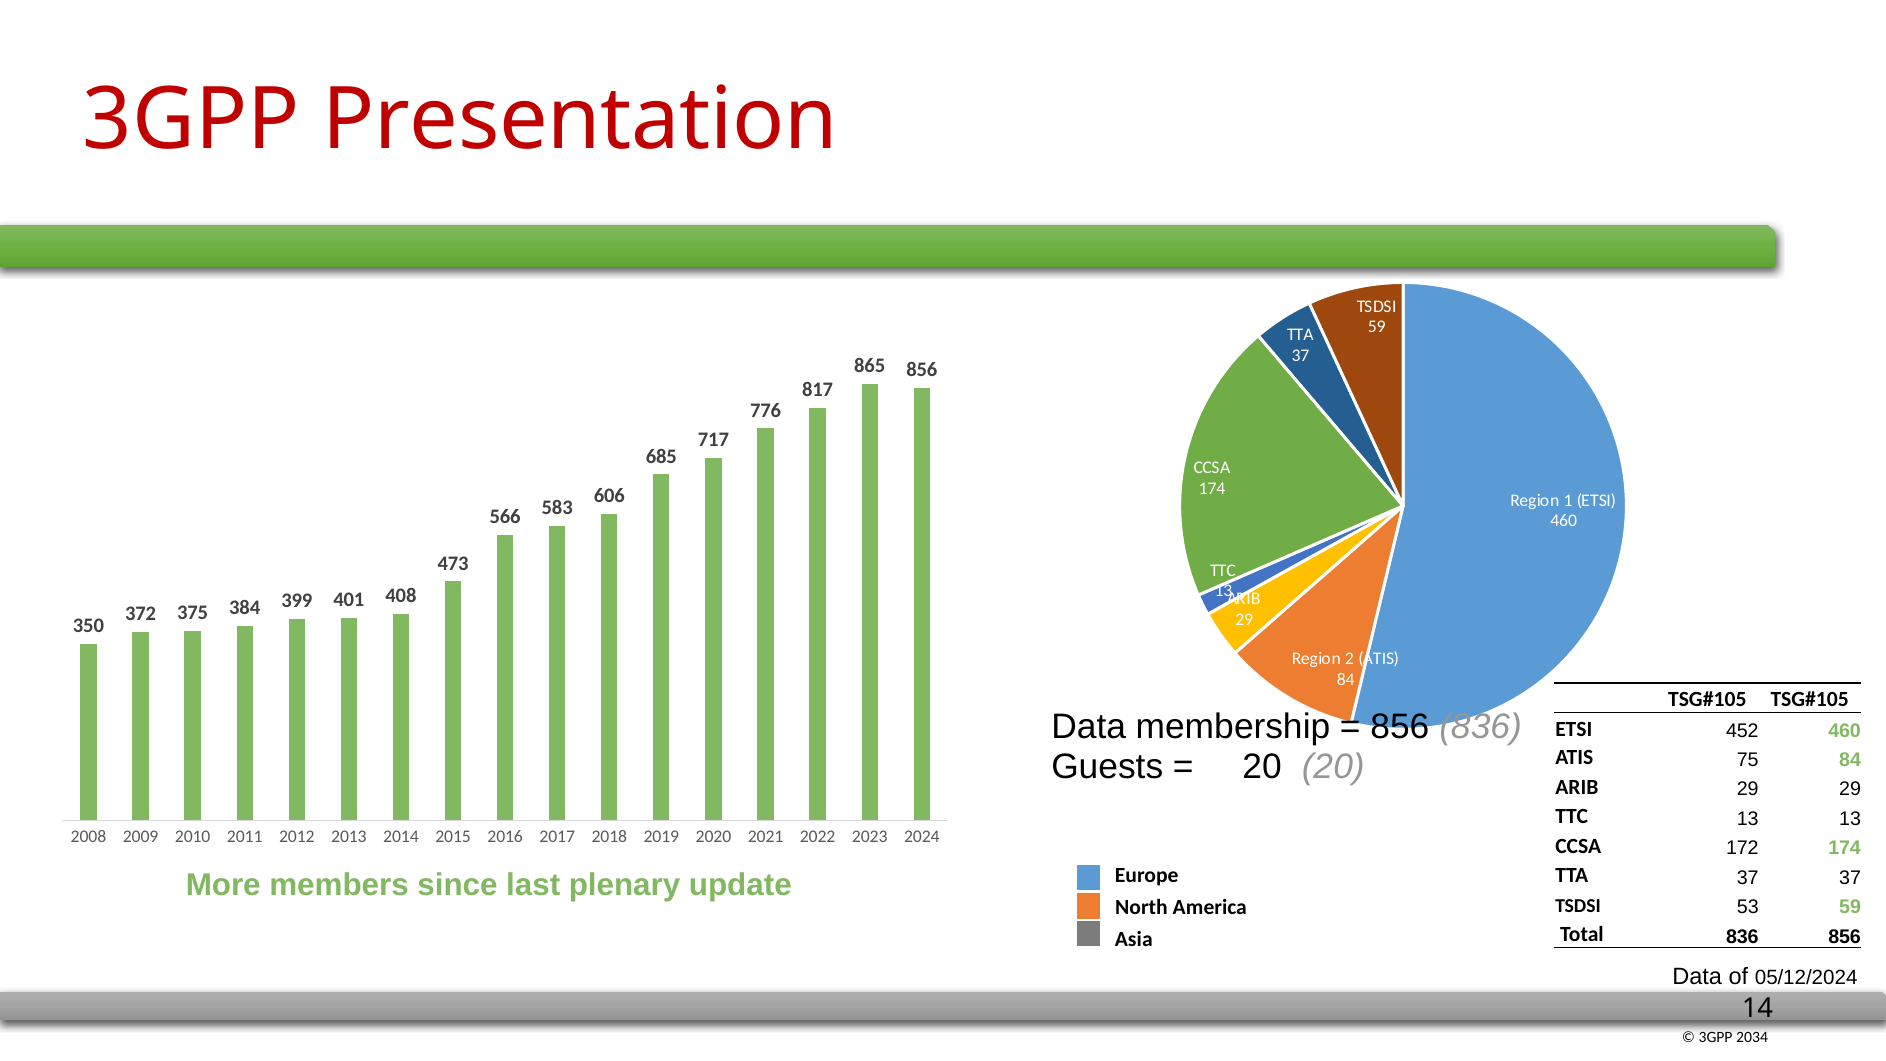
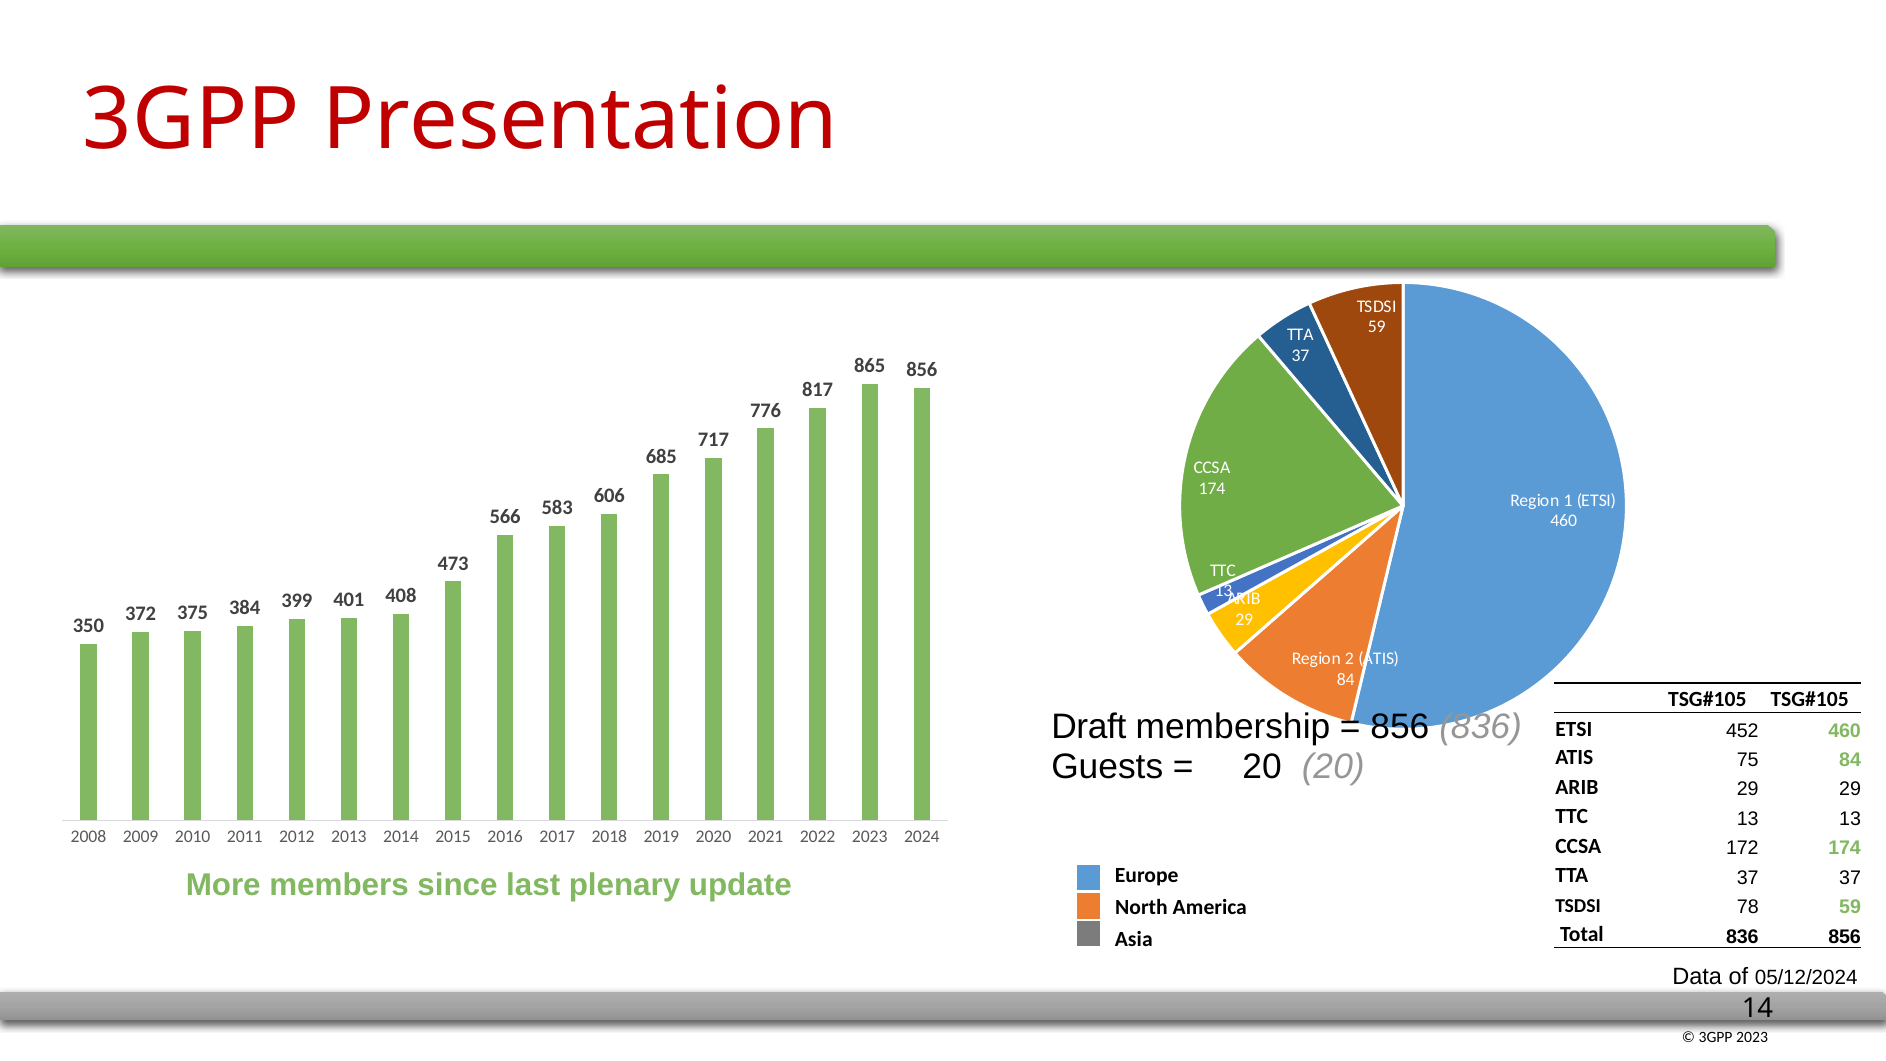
Data at (1089, 727): Data -> Draft
53: 53 -> 78
3GPP 2034: 2034 -> 2023
